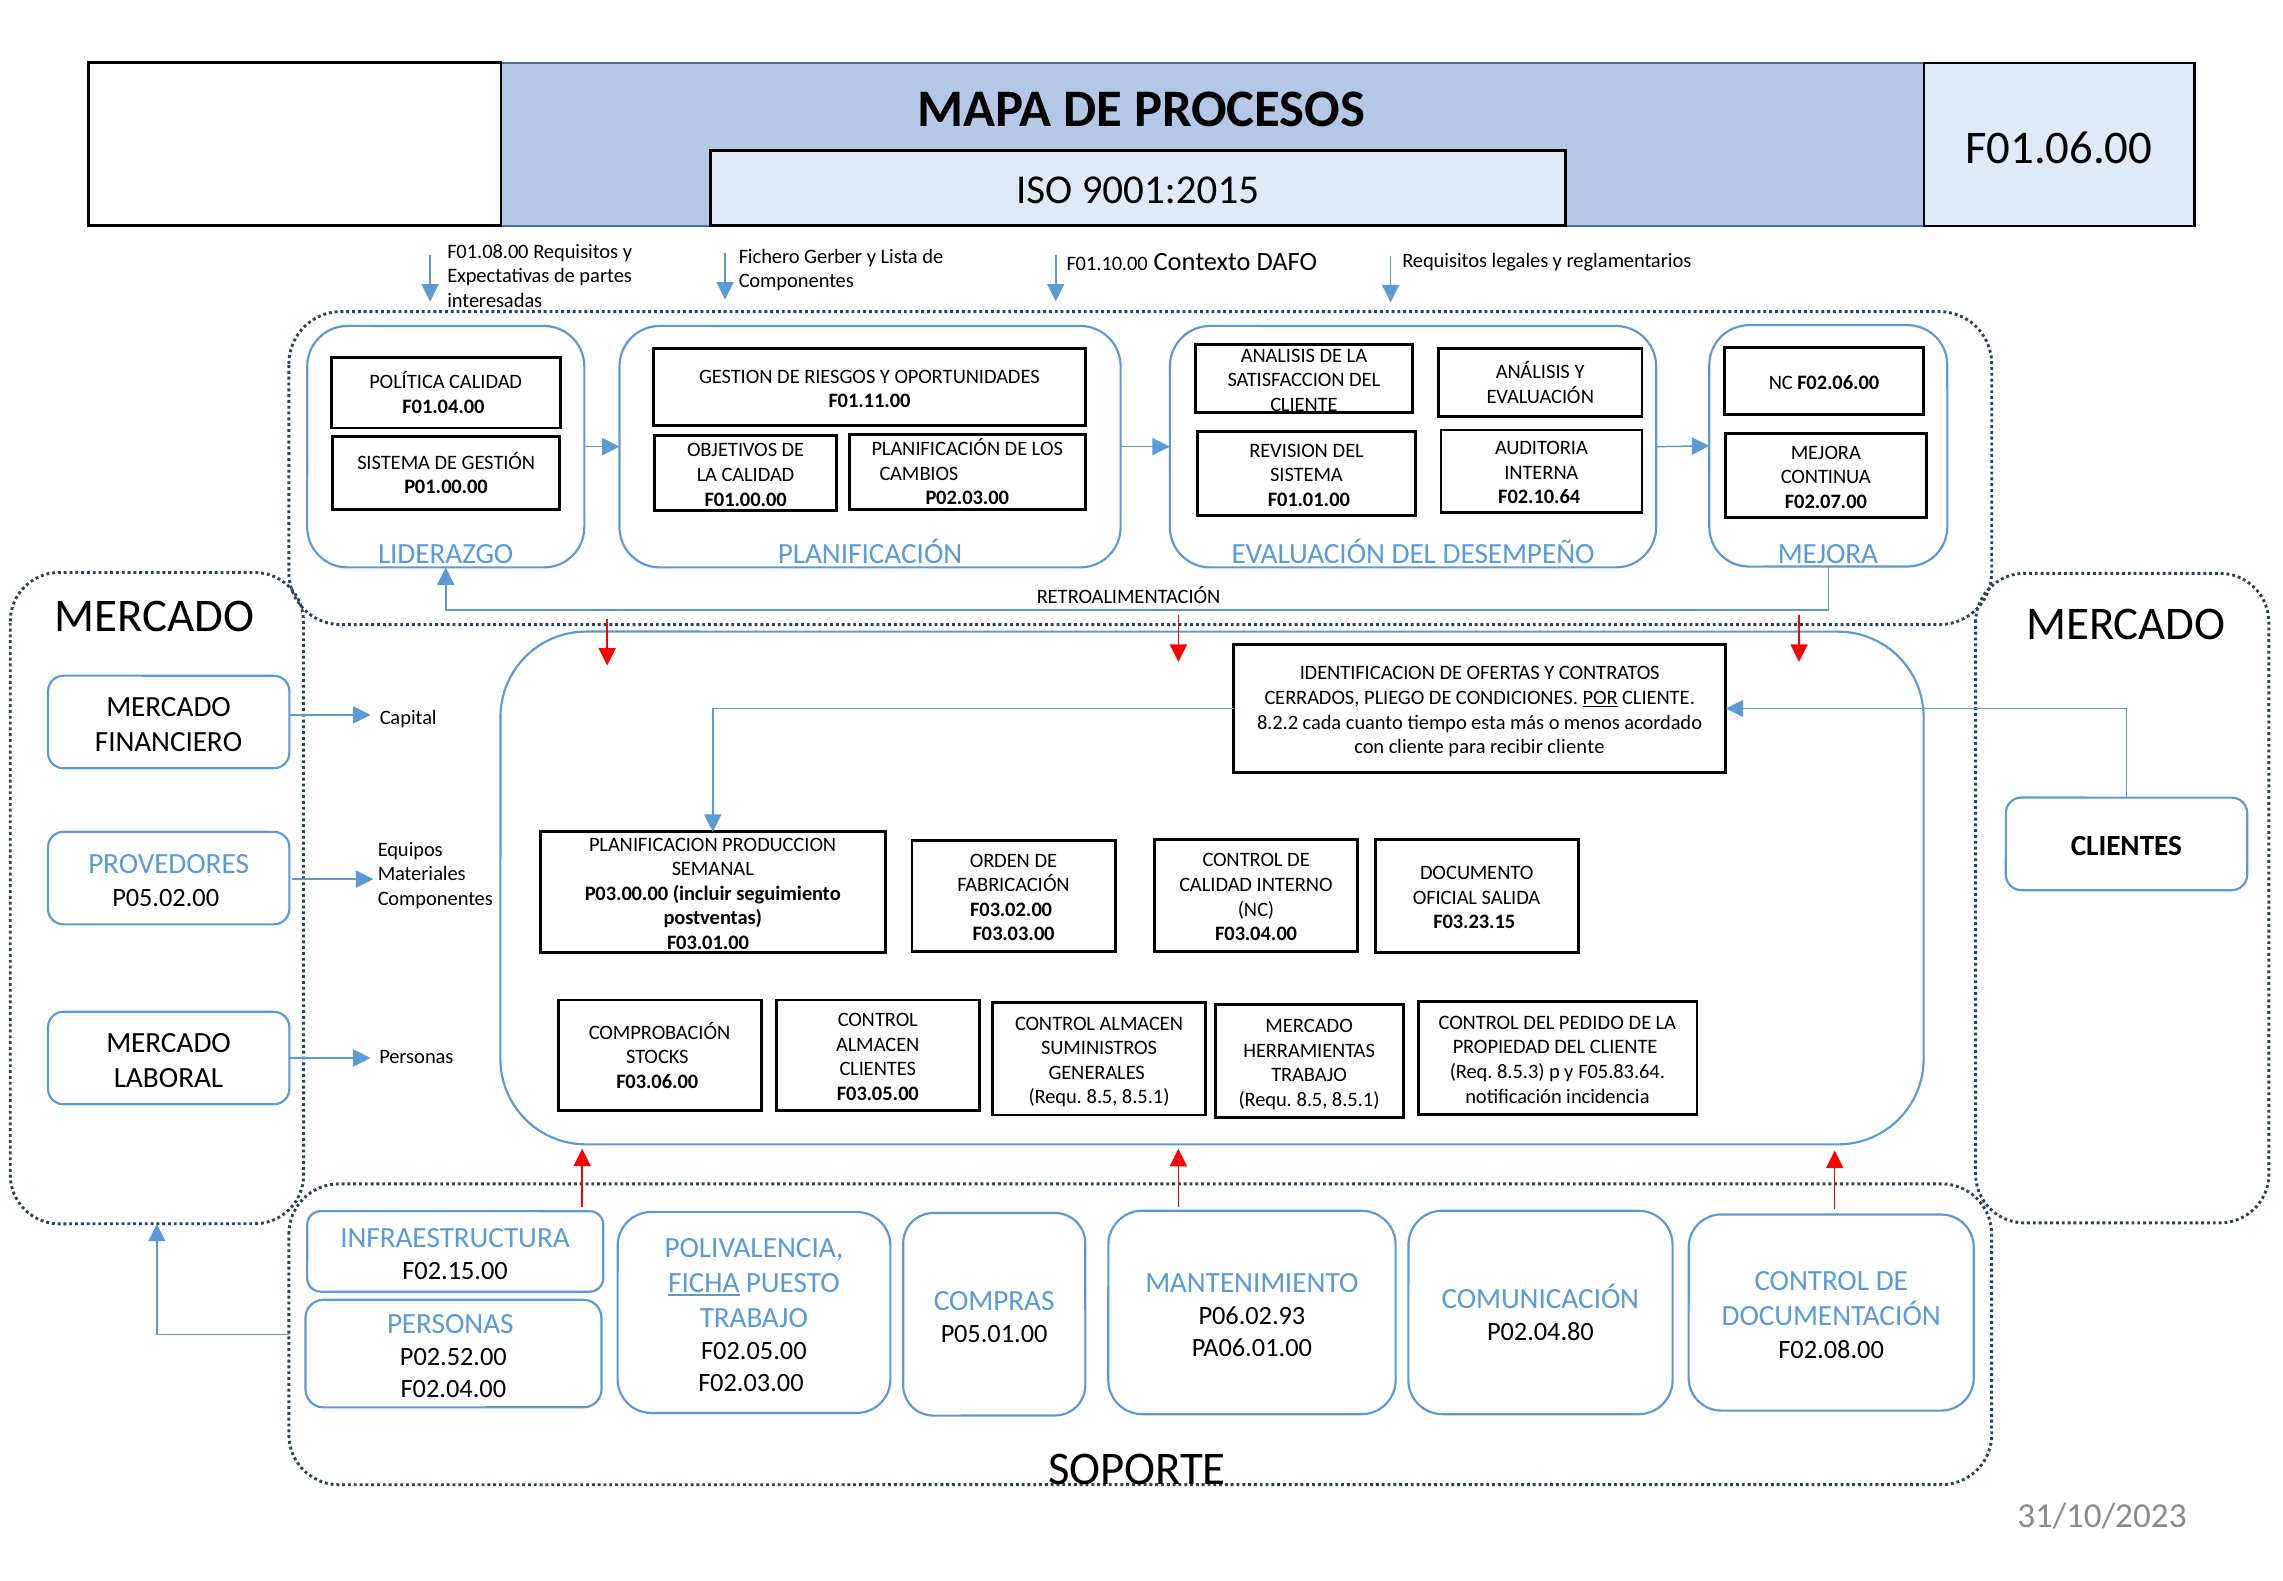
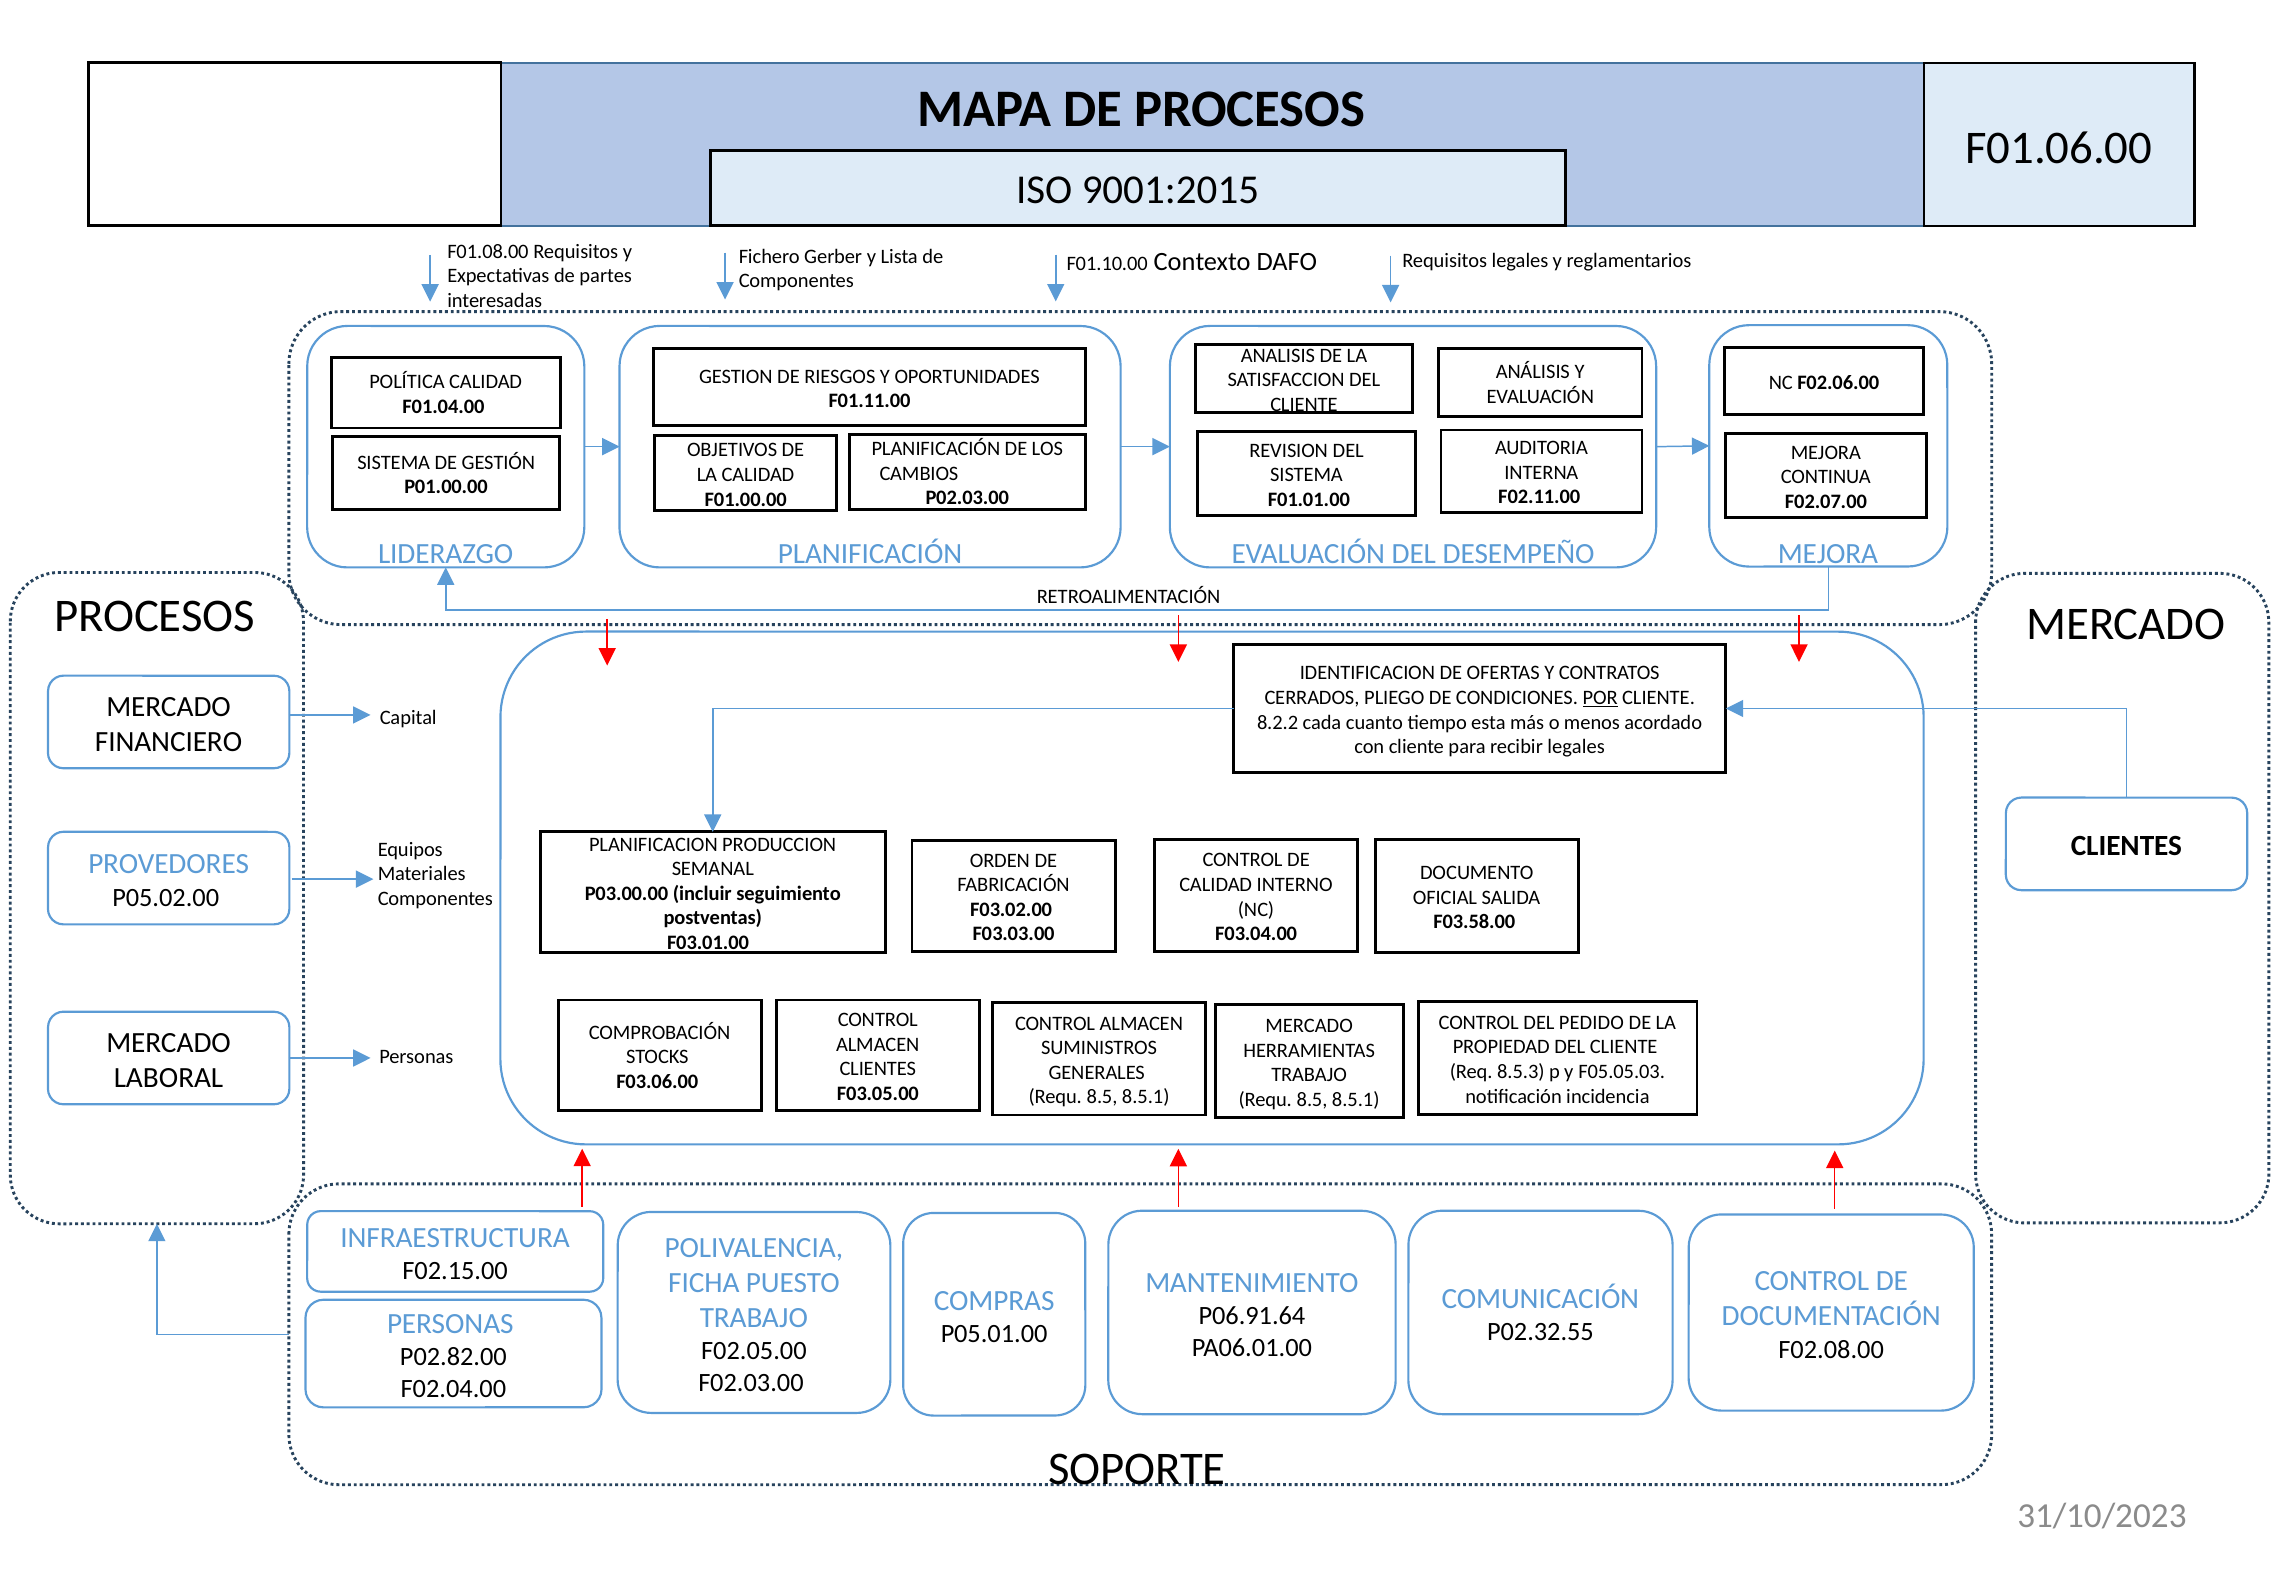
F02.10.64: F02.10.64 -> F02.11.00
MERCADO at (154, 616): MERCADO -> PROCESOS
recibir cliente: cliente -> legales
F03.23.15: F03.23.15 -> F03.58.00
F05.83.64: F05.83.64 -> F05.05.03
FICHA underline: present -> none
P06.02.93: P06.02.93 -> P06.91.64
P02.04.80: P02.04.80 -> P02.32.55
P02.52.00: P02.52.00 -> P02.82.00
